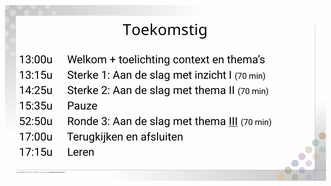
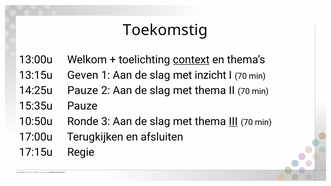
context underline: none -> present
13:15u Sterke: Sterke -> Geven
14:25u Sterke: Sterke -> Pauze
52:50u: 52:50u -> 10:50u
Leren: Leren -> Regie
